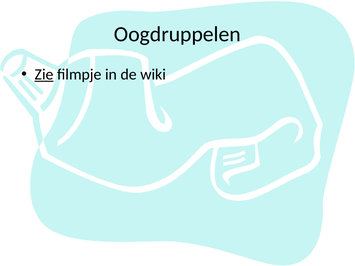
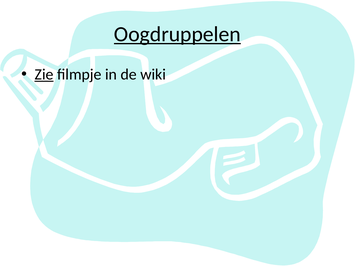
Oogdruppelen underline: none -> present
